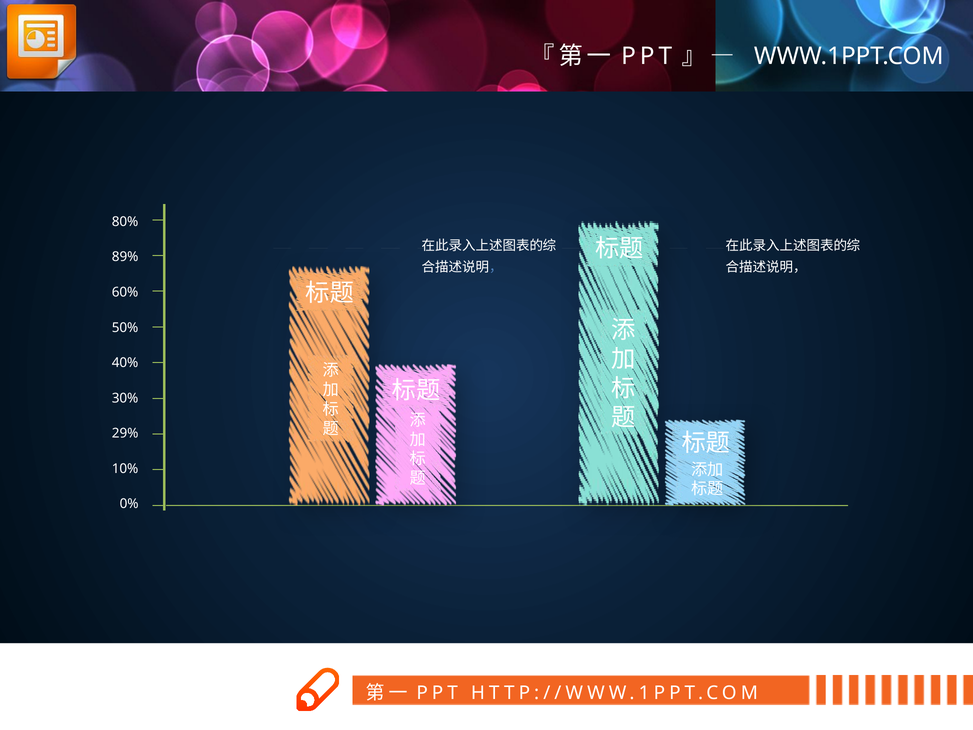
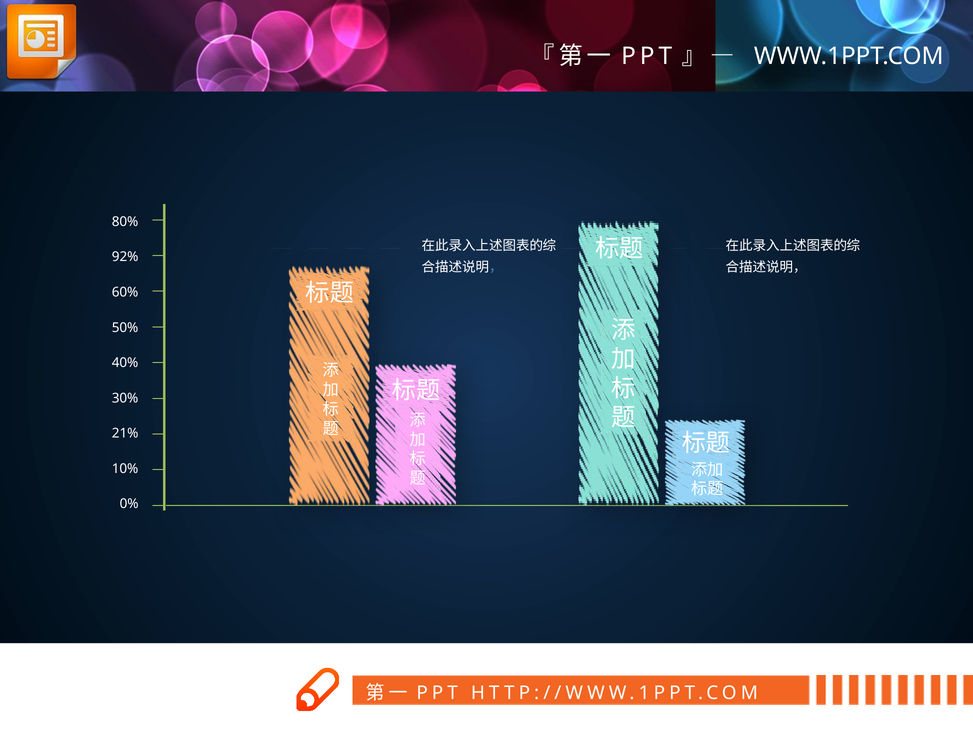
89%: 89% -> 92%
29%: 29% -> 21%
